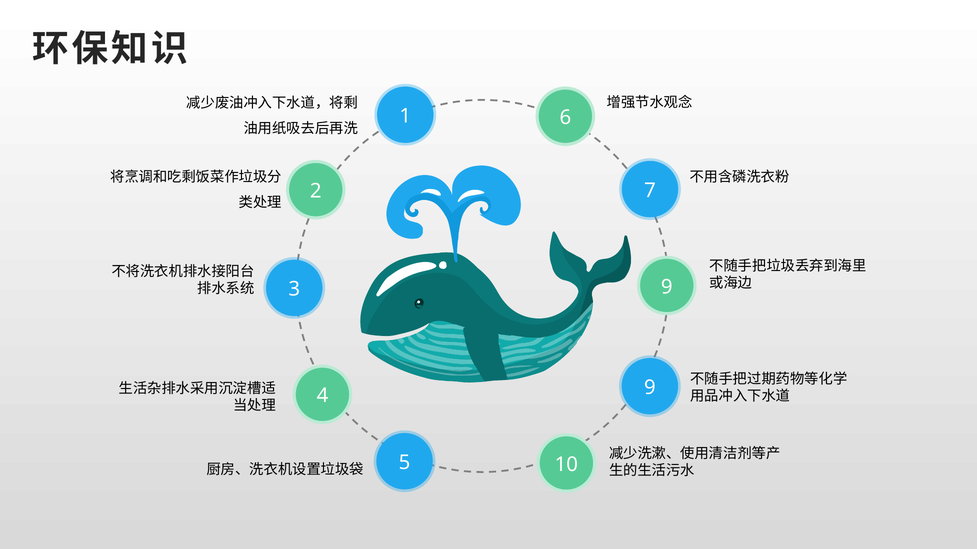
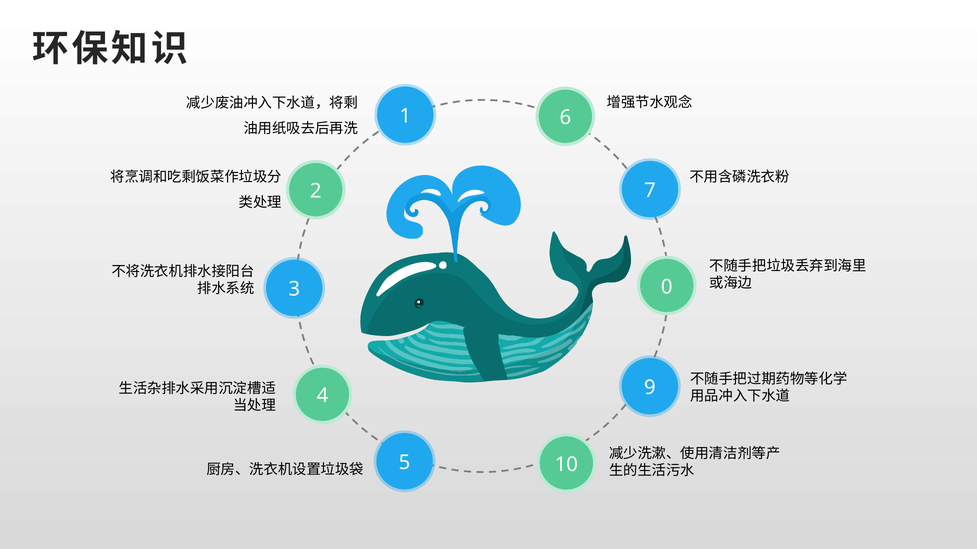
3 9: 9 -> 0
